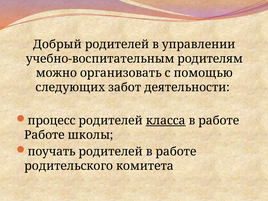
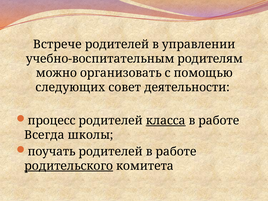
Добрый: Добрый -> Встрече
забот: забот -> совет
Работе at (45, 135): Работе -> Всегда
родительского underline: none -> present
